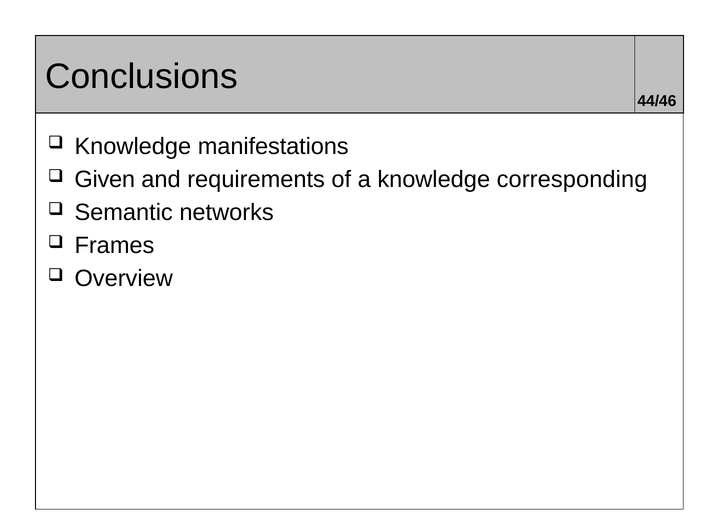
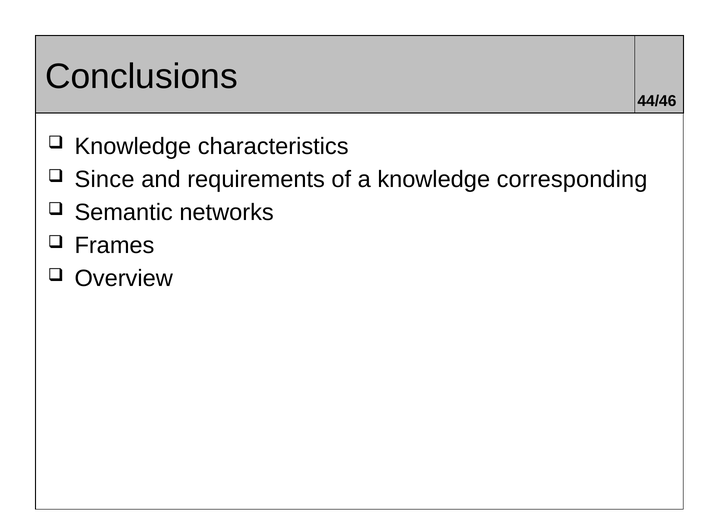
manifestations: manifestations -> characteristics
Given: Given -> Since
